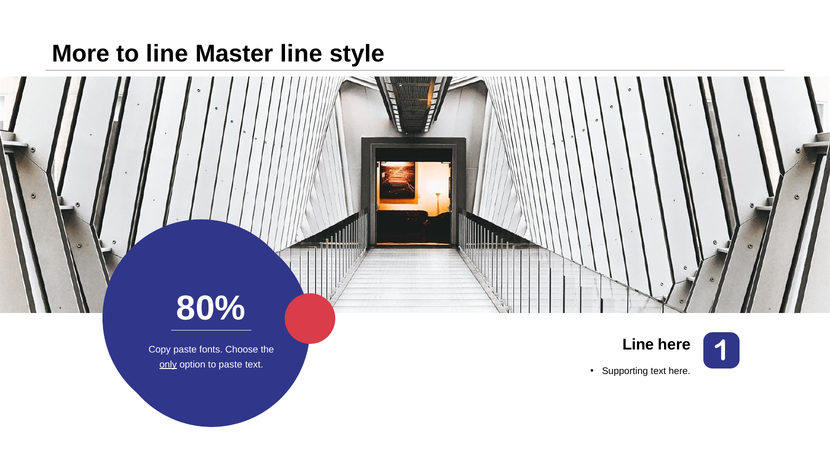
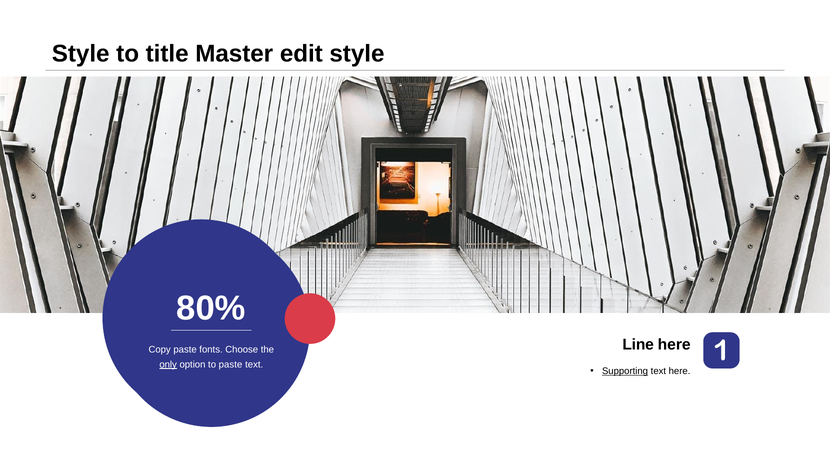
More at (81, 54): More -> Style
to line: line -> title
Master line: line -> edit
Supporting underline: none -> present
